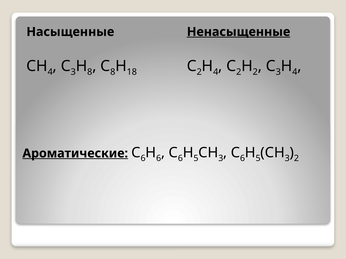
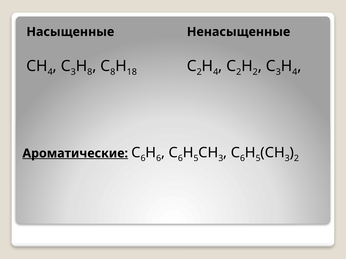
Ненасыщенные underline: present -> none
